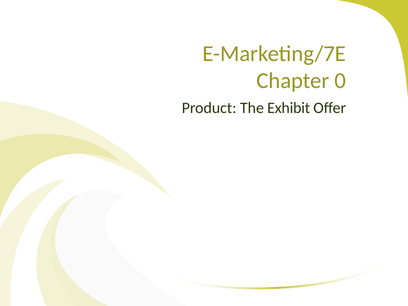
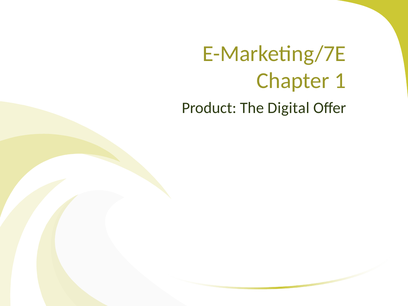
0: 0 -> 1
Exhibit: Exhibit -> Digital
